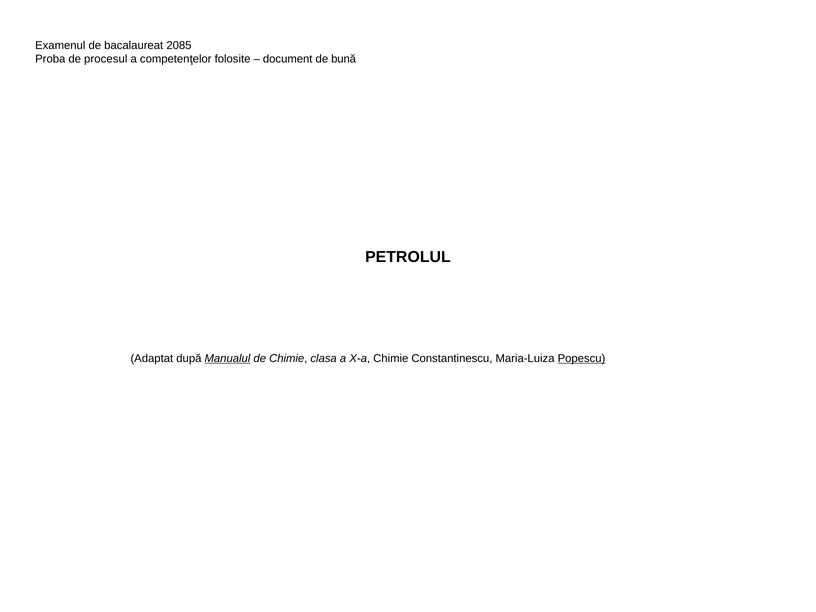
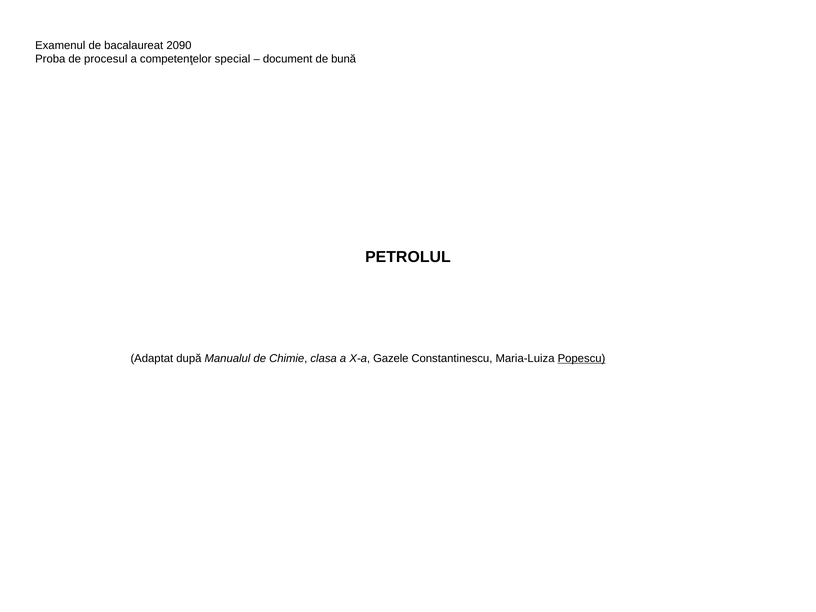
2085: 2085 -> 2090
folosite: folosite -> special
Manualul underline: present -> none
X-a Chimie: Chimie -> Gazele
